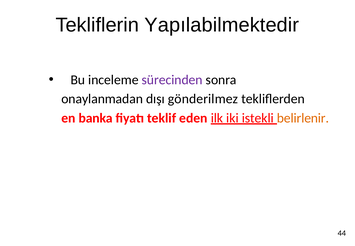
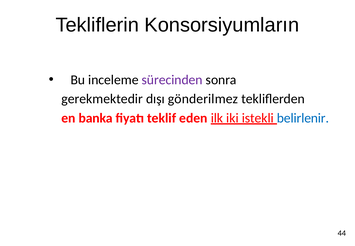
Yapılabilmektedir: Yapılabilmektedir -> Konsorsiyumların
onaylanmadan: onaylanmadan -> gerekmektedir
belirlenir colour: orange -> blue
